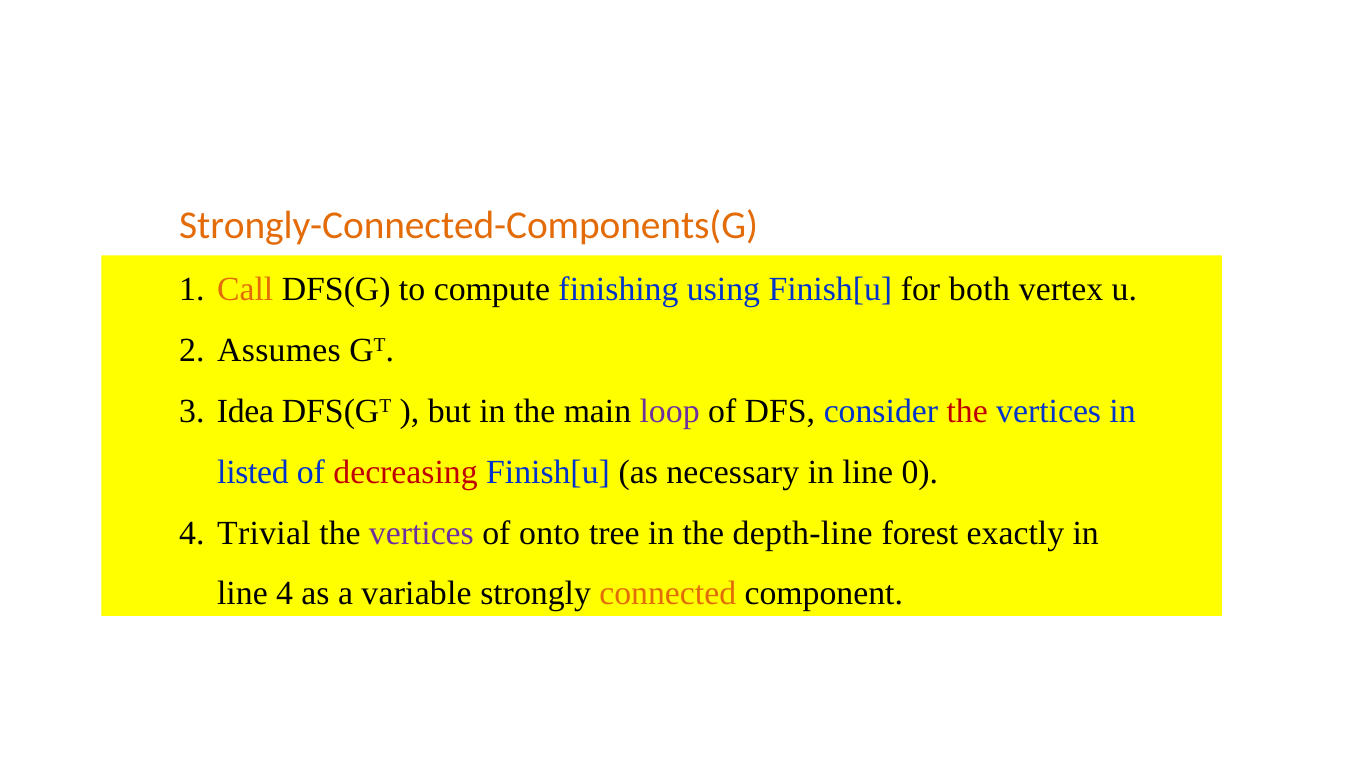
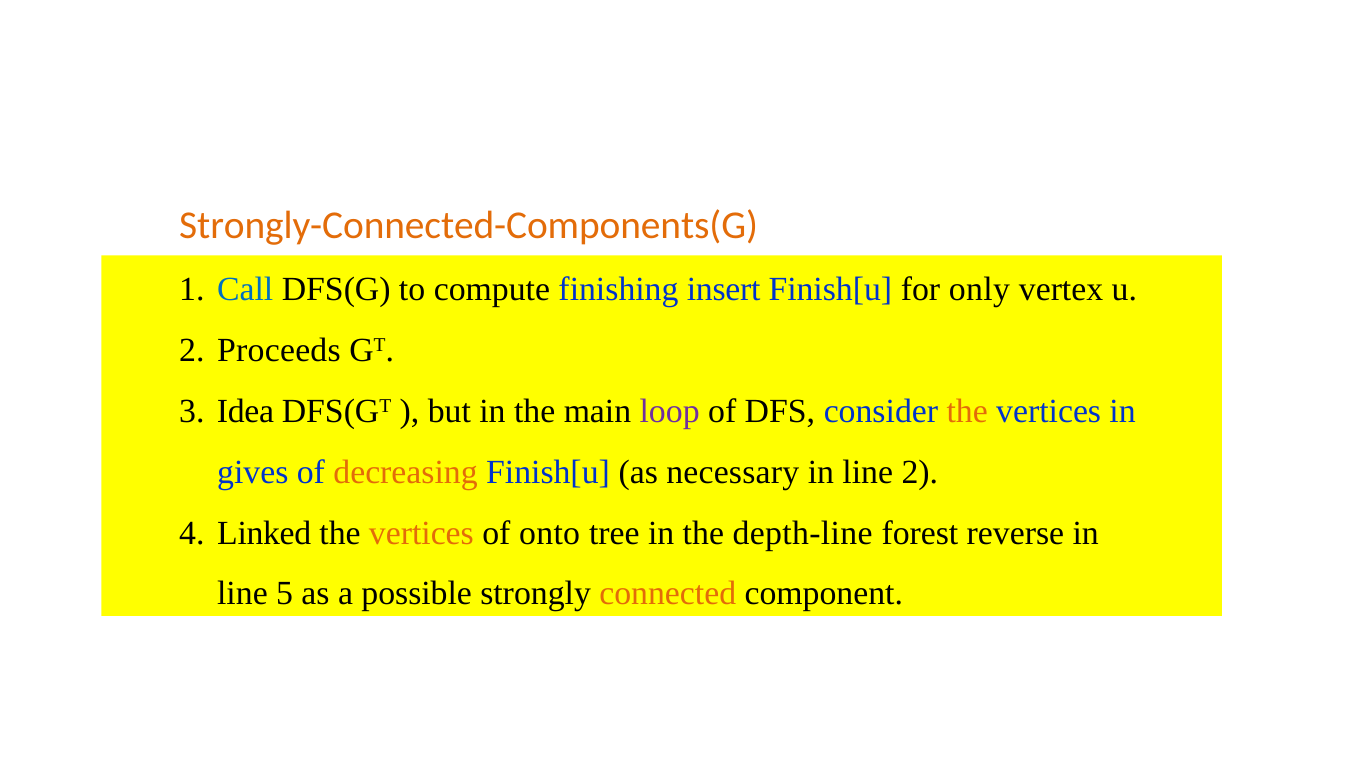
Call colour: orange -> blue
using: using -> insert
both: both -> only
Assumes: Assumes -> Proceeds
the at (967, 411) colour: red -> orange
listed: listed -> gives
decreasing colour: red -> orange
line 0: 0 -> 2
Trivial: Trivial -> Linked
vertices at (421, 533) colour: purple -> orange
exactly: exactly -> reverse
line 4: 4 -> 5
variable: variable -> possible
